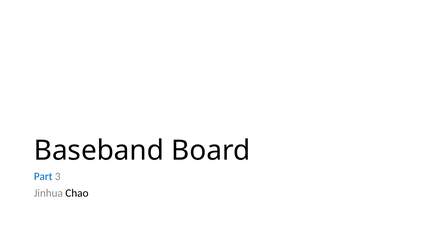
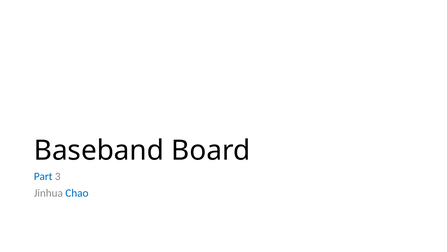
Chao colour: black -> blue
